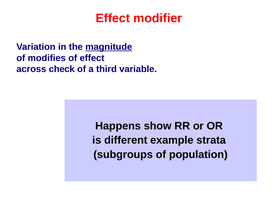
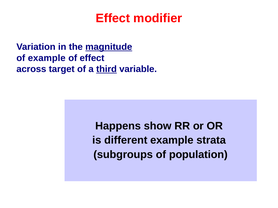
of modifies: modifies -> example
check: check -> target
third underline: none -> present
